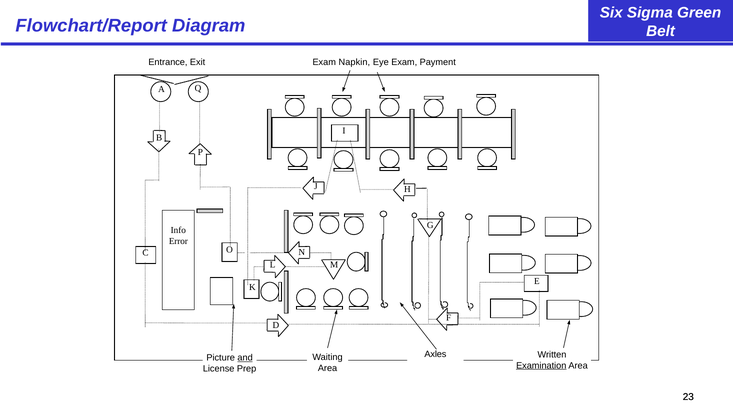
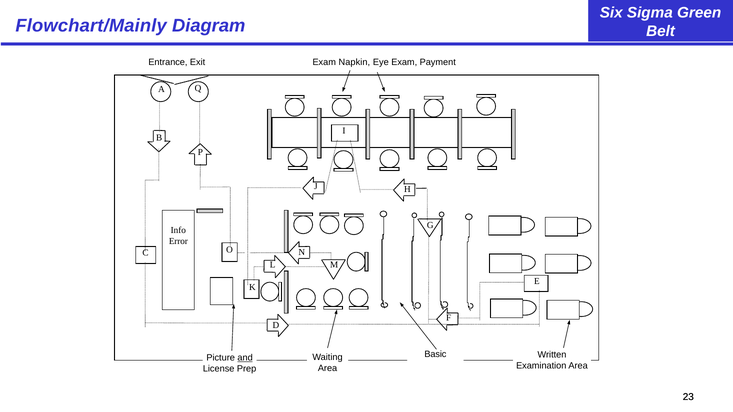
Flowchart/Report: Flowchart/Report -> Flowchart/Mainly
Axles: Axles -> Basic
Examination underline: present -> none
